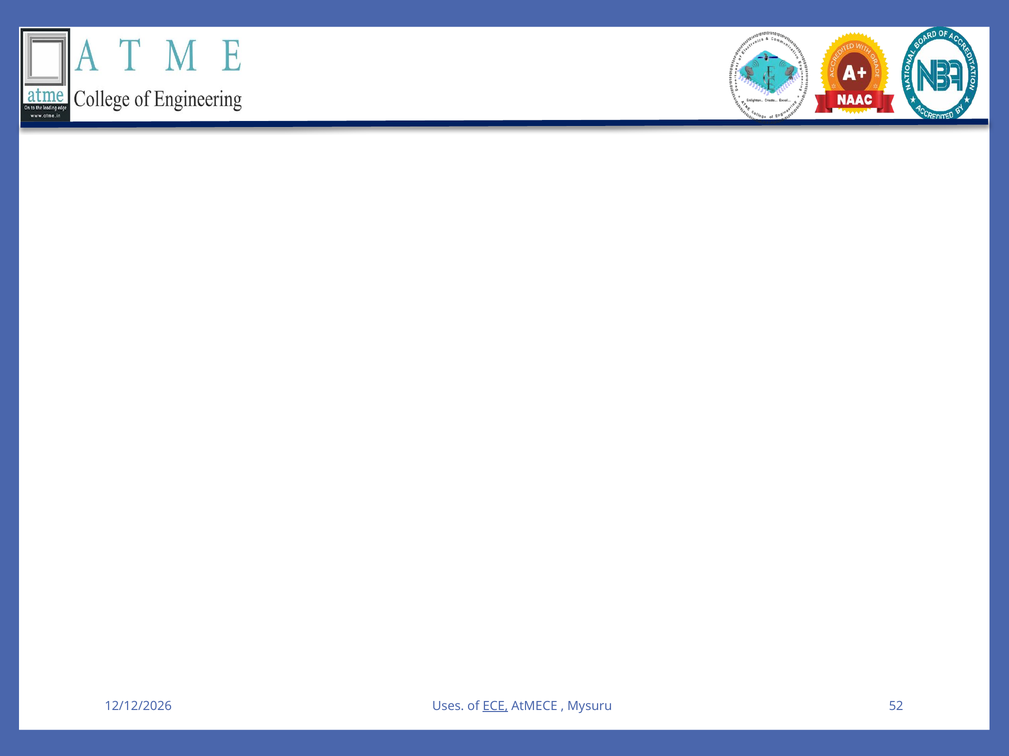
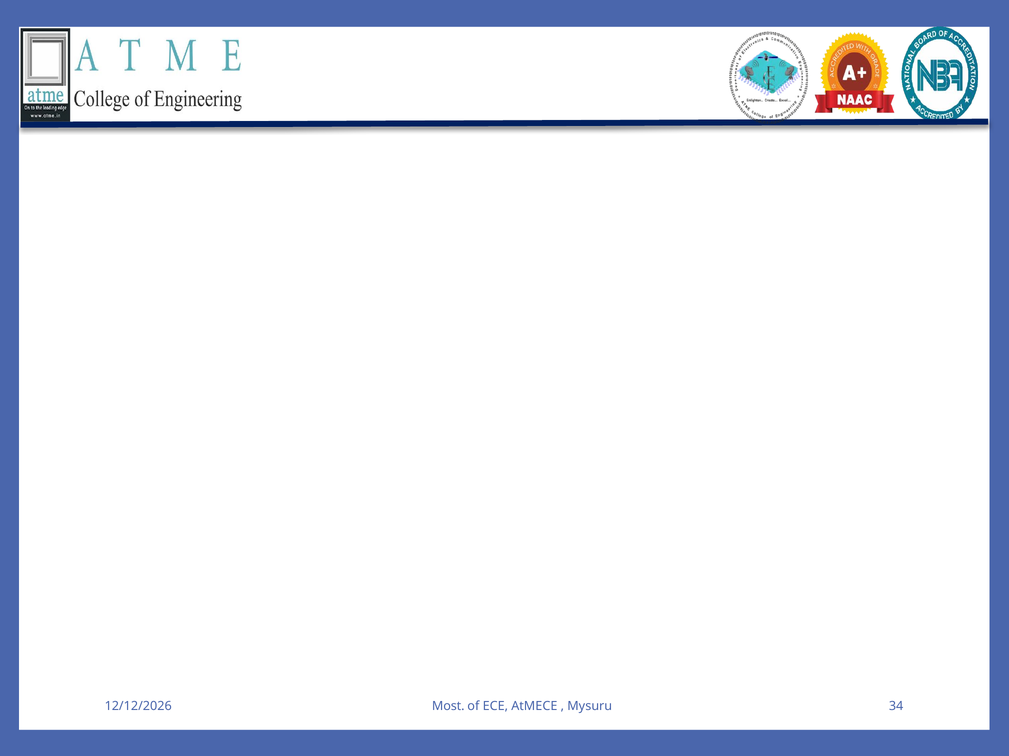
Uses: Uses -> Most
ECE underline: present -> none
52: 52 -> 34
